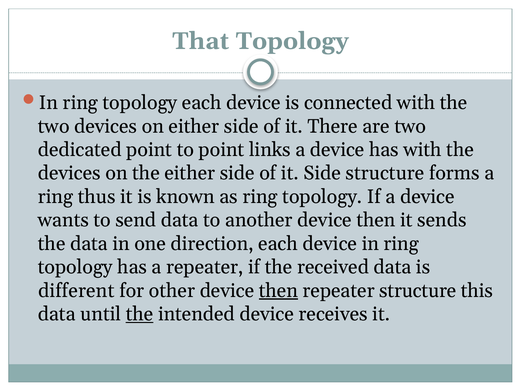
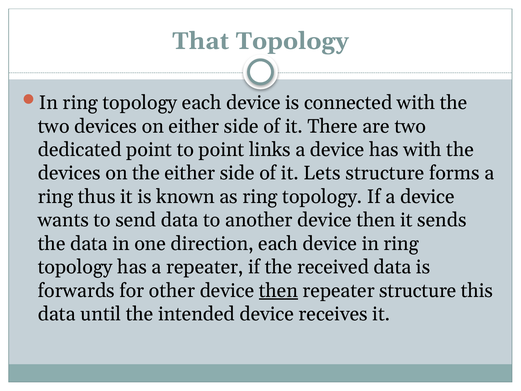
it Side: Side -> Lets
different: different -> forwards
the at (140, 314) underline: present -> none
